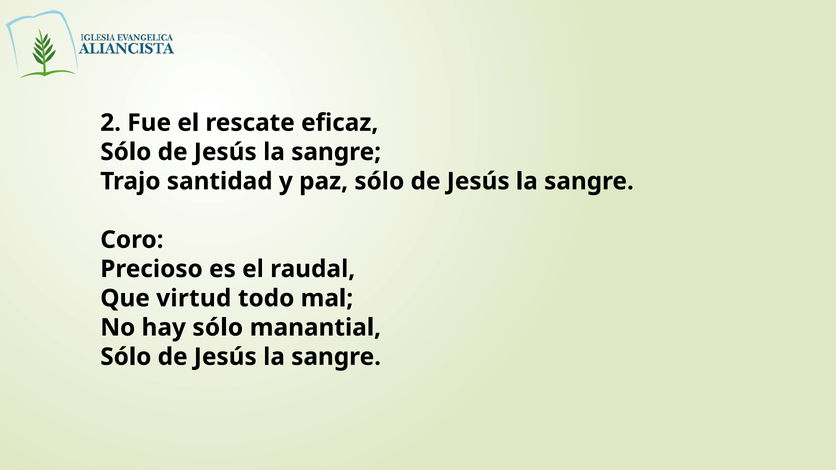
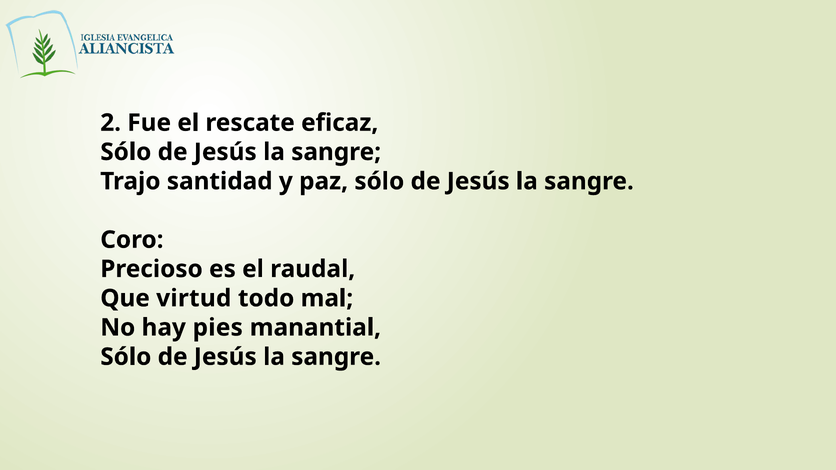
hay sólo: sólo -> pies
